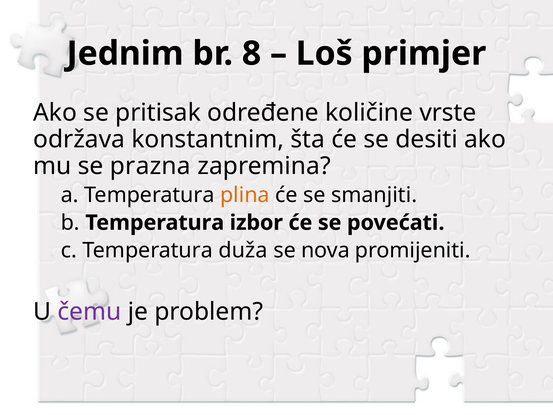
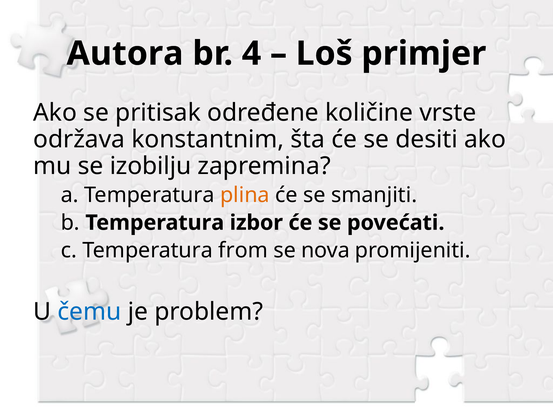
Jednim: Jednim -> Autora
8: 8 -> 4
prazna: prazna -> izobilju
duža: duža -> from
čemu colour: purple -> blue
